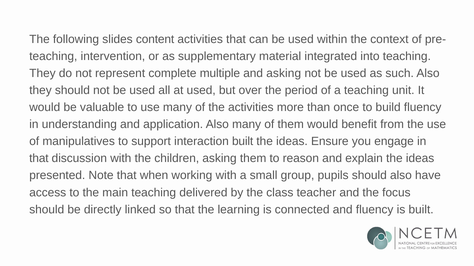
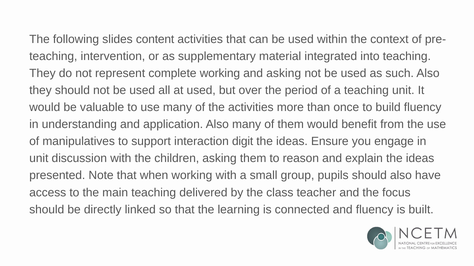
complete multiple: multiple -> working
interaction built: built -> digit
that at (39, 159): that -> unit
